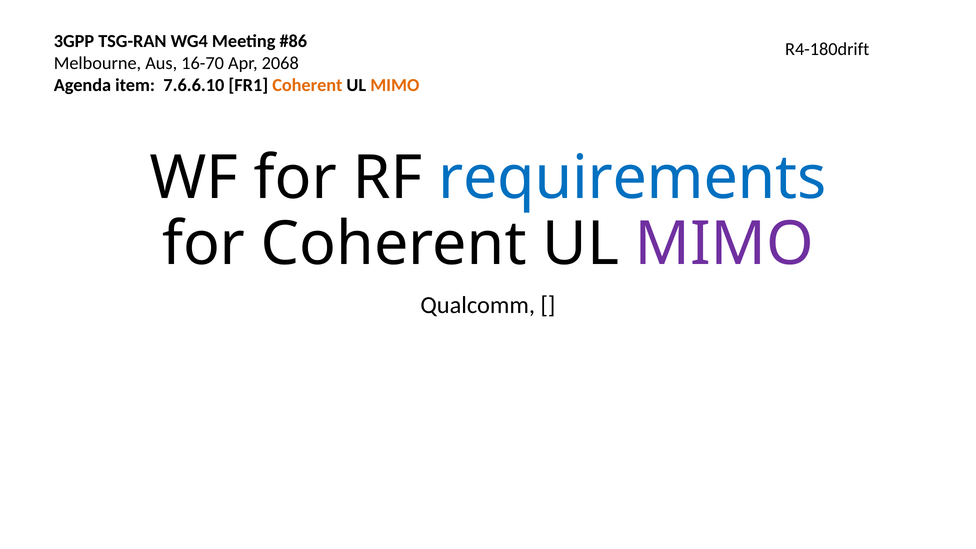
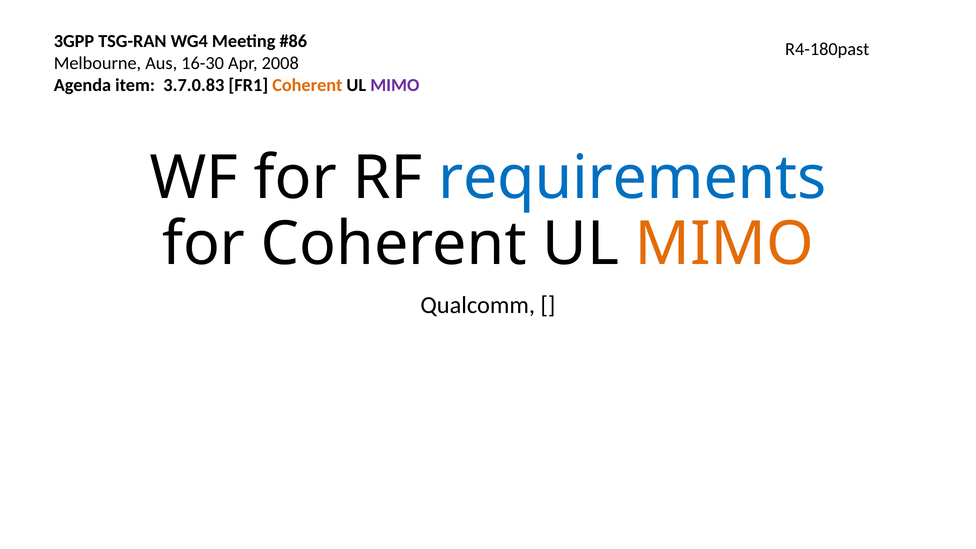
R4-180drift: R4-180drift -> R4-180past
16-70: 16-70 -> 16-30
2068: 2068 -> 2008
7.6.6.10: 7.6.6.10 -> 3.7.0.83
MIMO at (395, 85) colour: orange -> purple
MIMO at (724, 244) colour: purple -> orange
